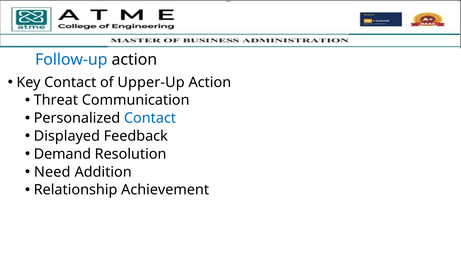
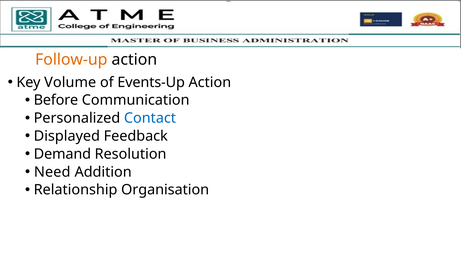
Follow-up colour: blue -> orange
Key Contact: Contact -> Volume
Upper-Up: Upper-Up -> Events-Up
Threat: Threat -> Before
Achievement: Achievement -> Organisation
